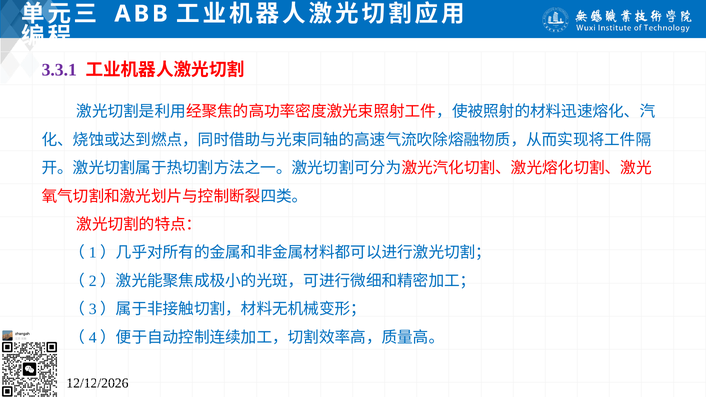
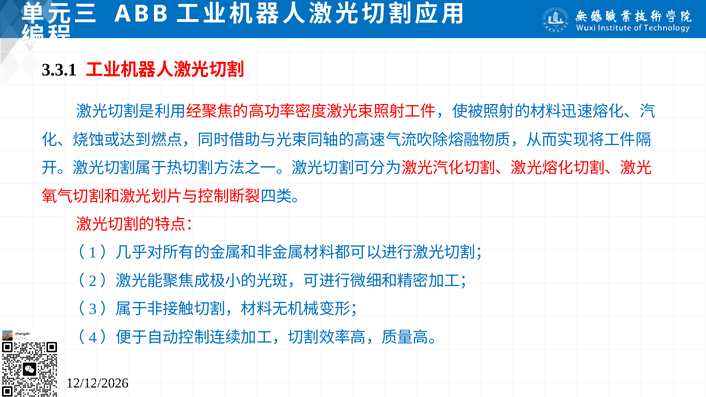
3.3.1 colour: purple -> black
